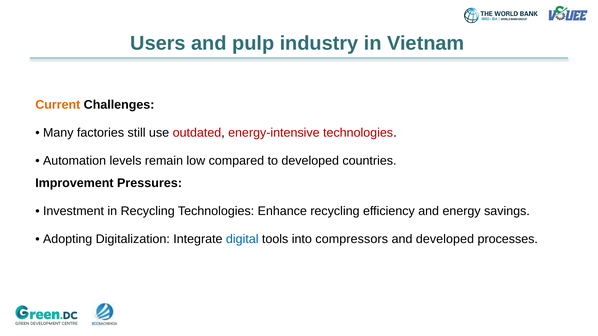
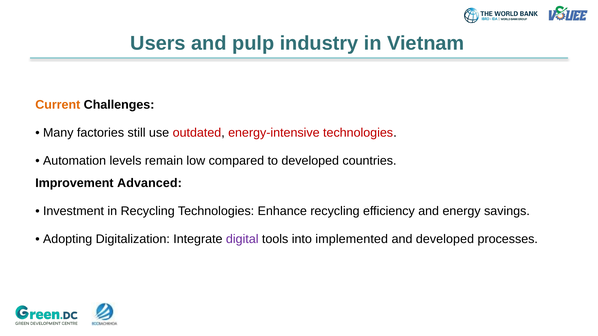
Pressures: Pressures -> Advanced
digital colour: blue -> purple
compressors: compressors -> implemented
